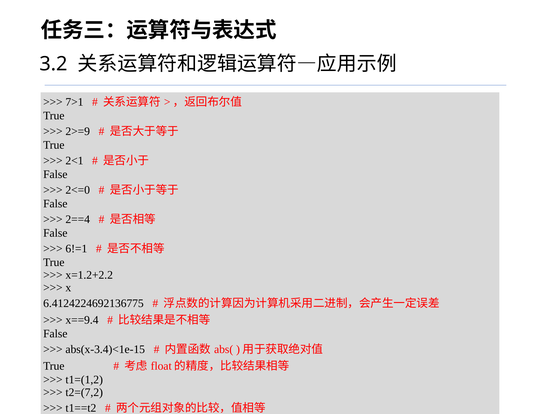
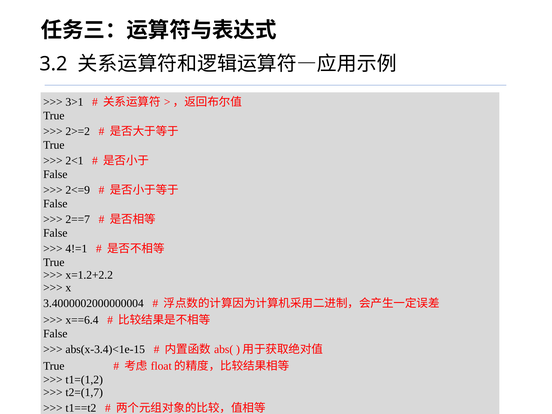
7>1: 7>1 -> 3>1
2>=9: 2>=9 -> 2>=2
2<=0: 2<=0 -> 2<=9
2==4: 2==4 -> 2==7
6!=1: 6!=1 -> 4!=1
6.4124224692136775: 6.4124224692136775 -> 3.4000002000000004
x==9.4: x==9.4 -> x==6.4
t2=(7,2: t2=(7,2 -> t2=(1,7
